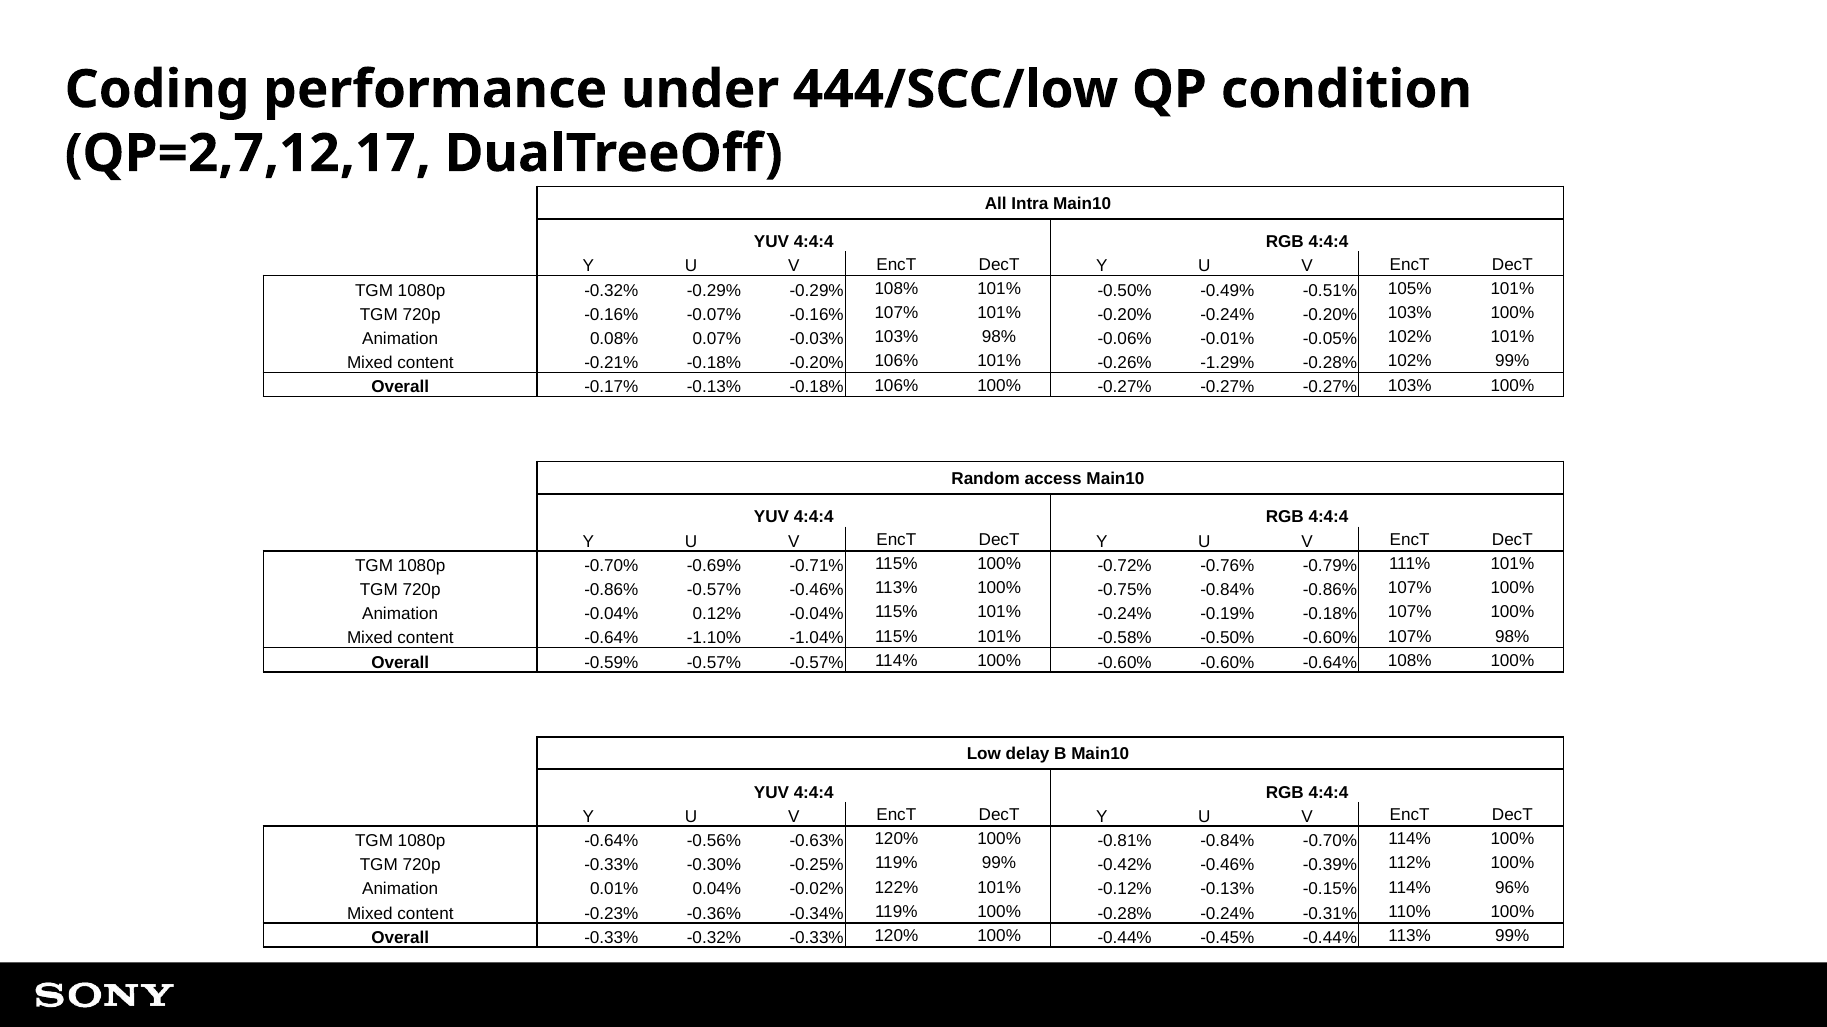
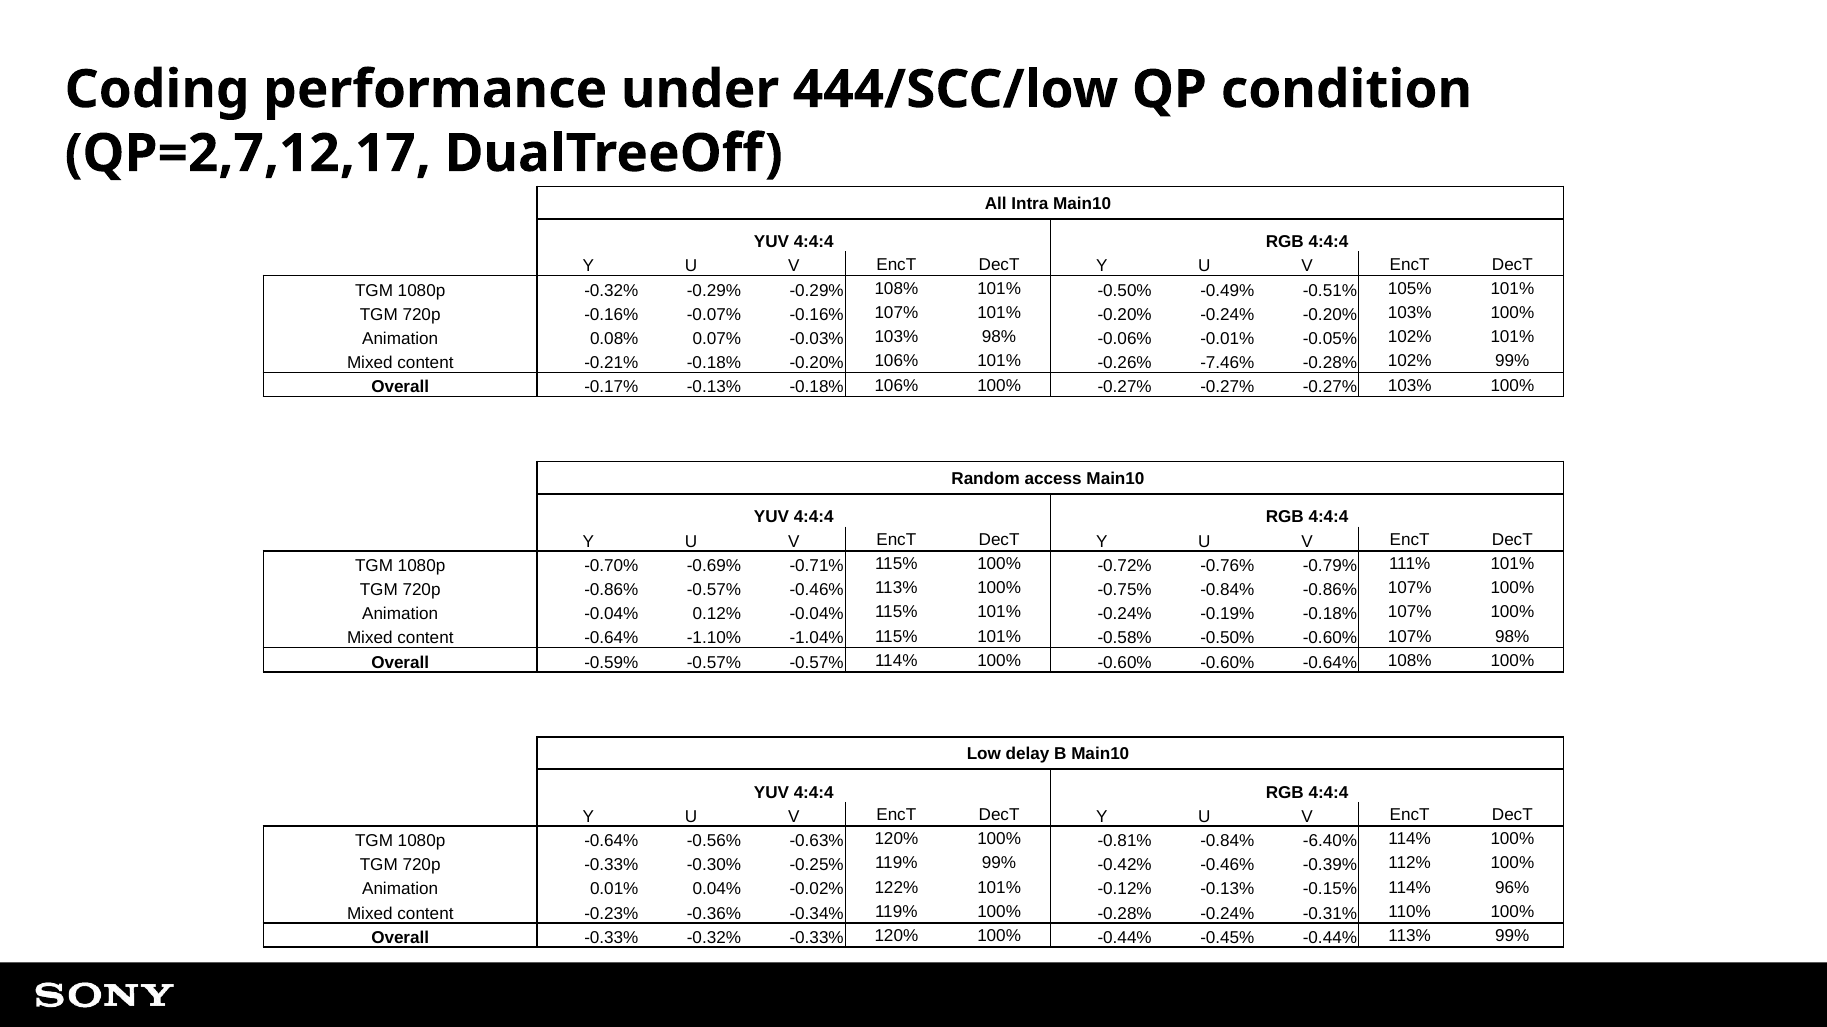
-1.29%: -1.29% -> -7.46%
-0.84% -0.70%: -0.70% -> -6.40%
